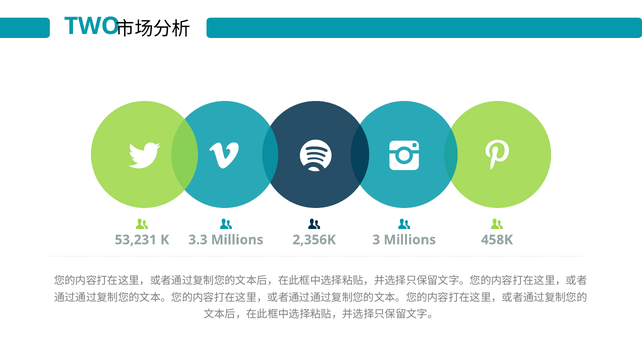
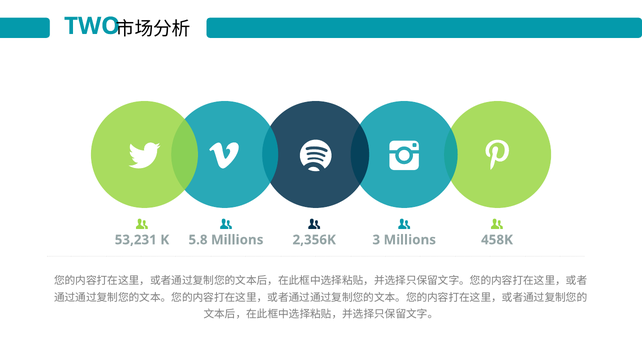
3.3: 3.3 -> 5.8
